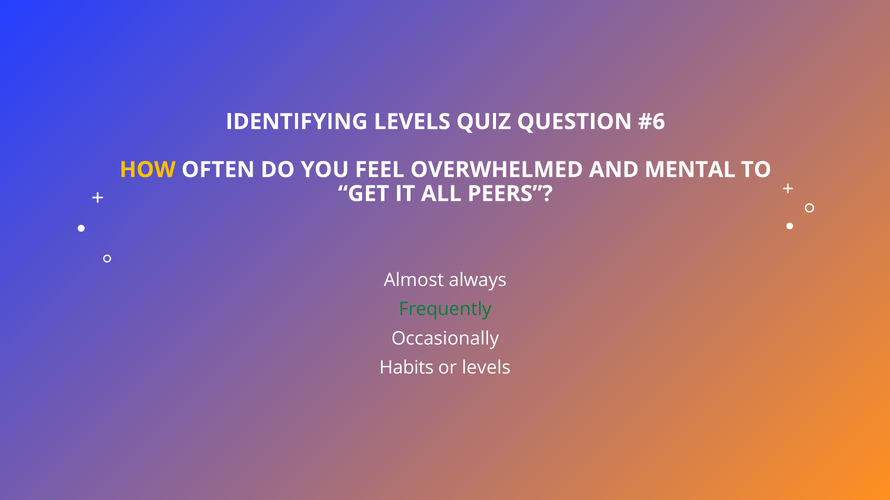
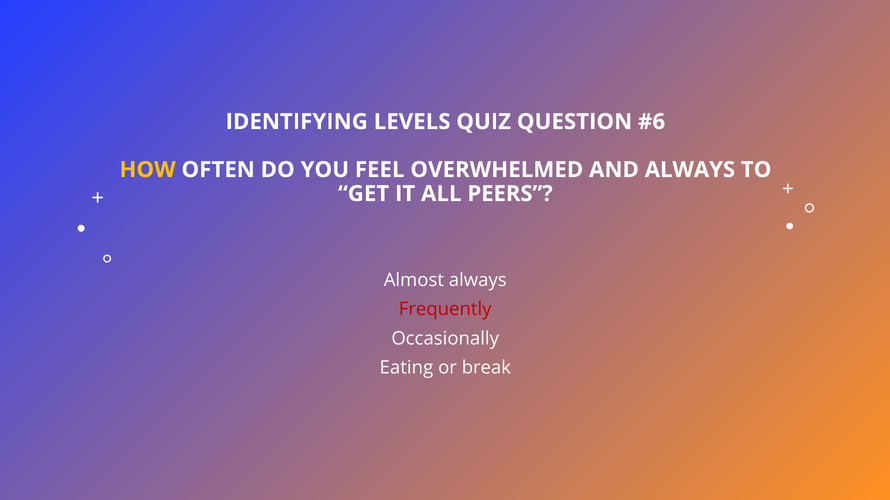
AND MENTAL: MENTAL -> ALWAYS
Frequently colour: green -> red
Habits: Habits -> Eating
or levels: levels -> break
